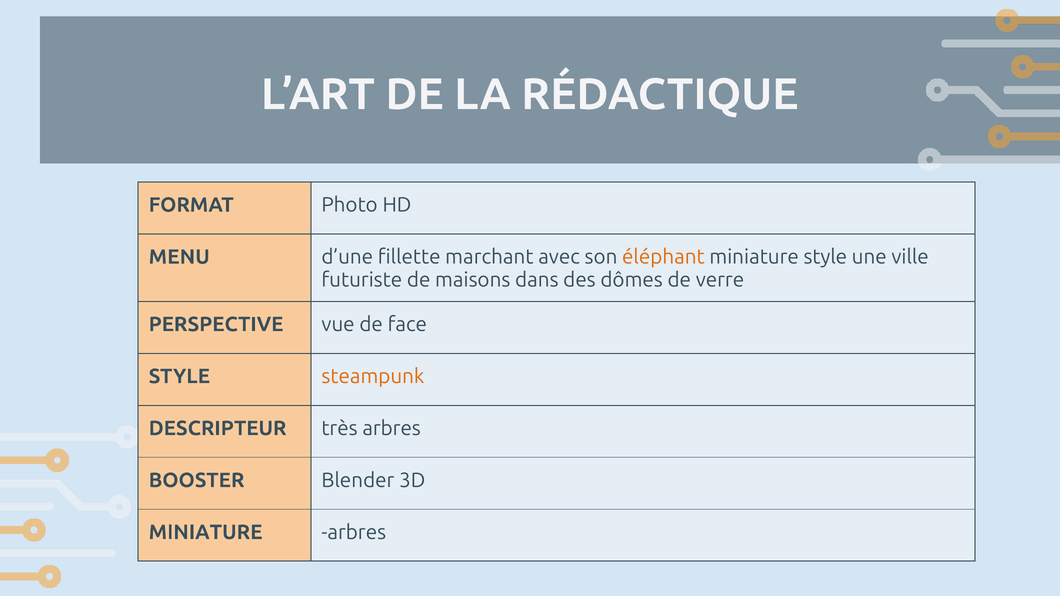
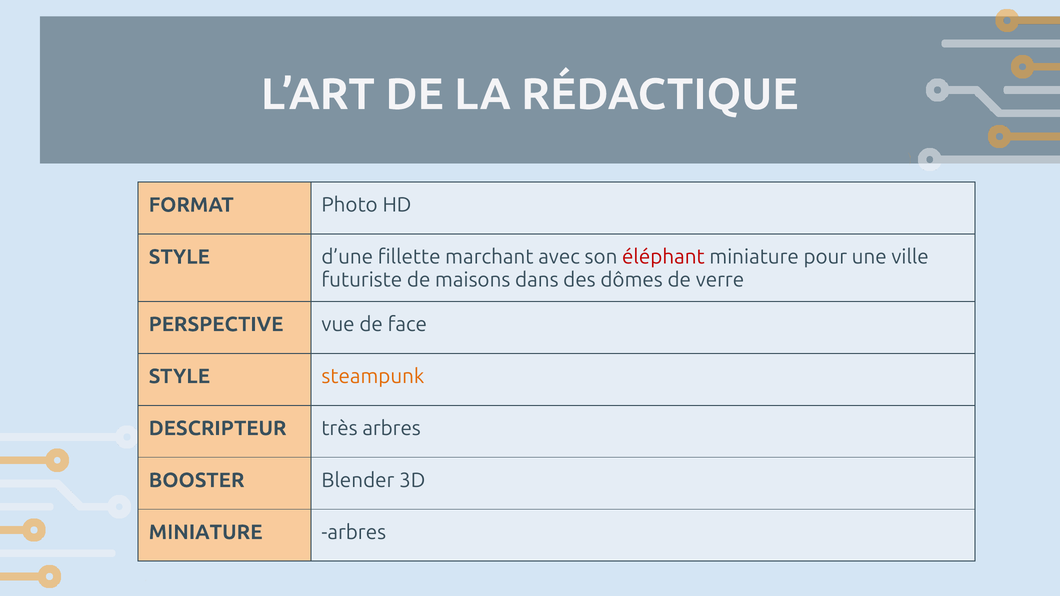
MENU at (179, 257): MENU -> STYLE
éléphant colour: orange -> red
miniature style: style -> pour
